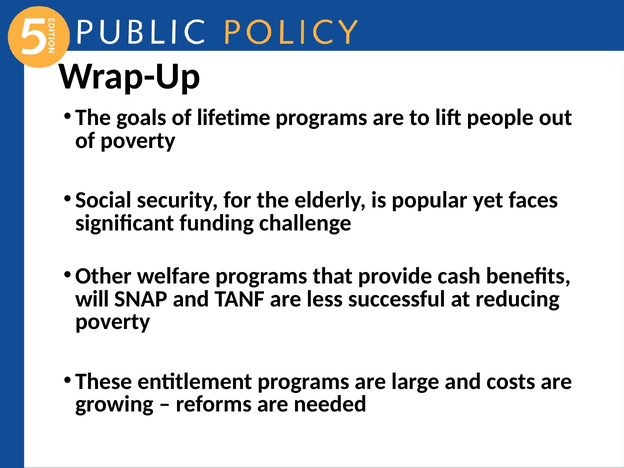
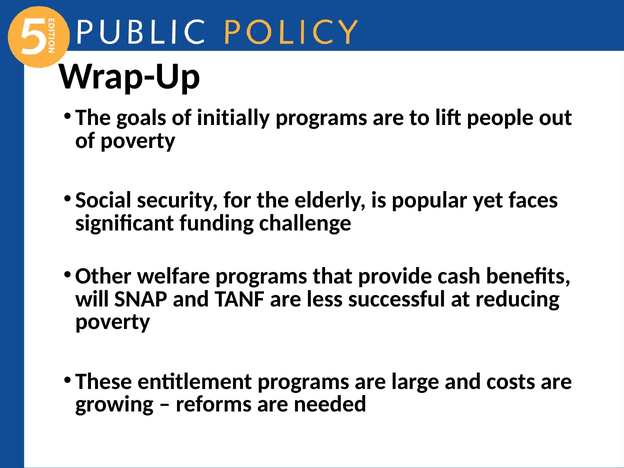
lifetime: lifetime -> initially
